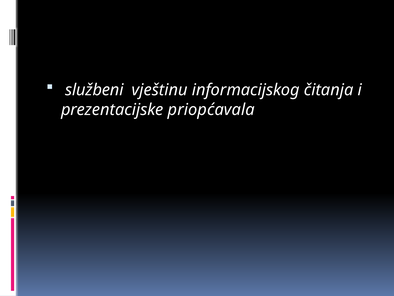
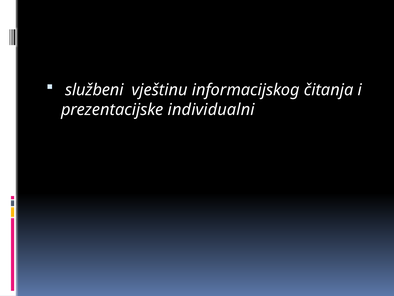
priopćavala: priopćavala -> individualni
